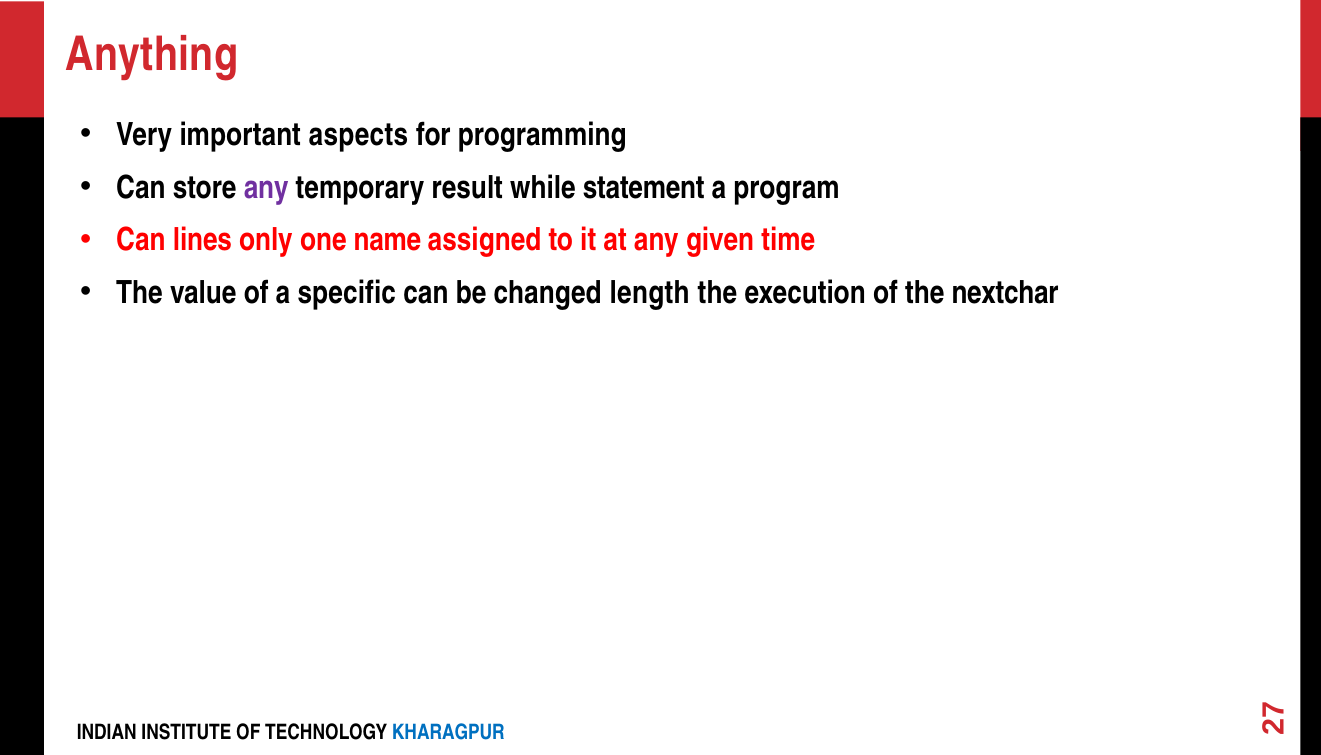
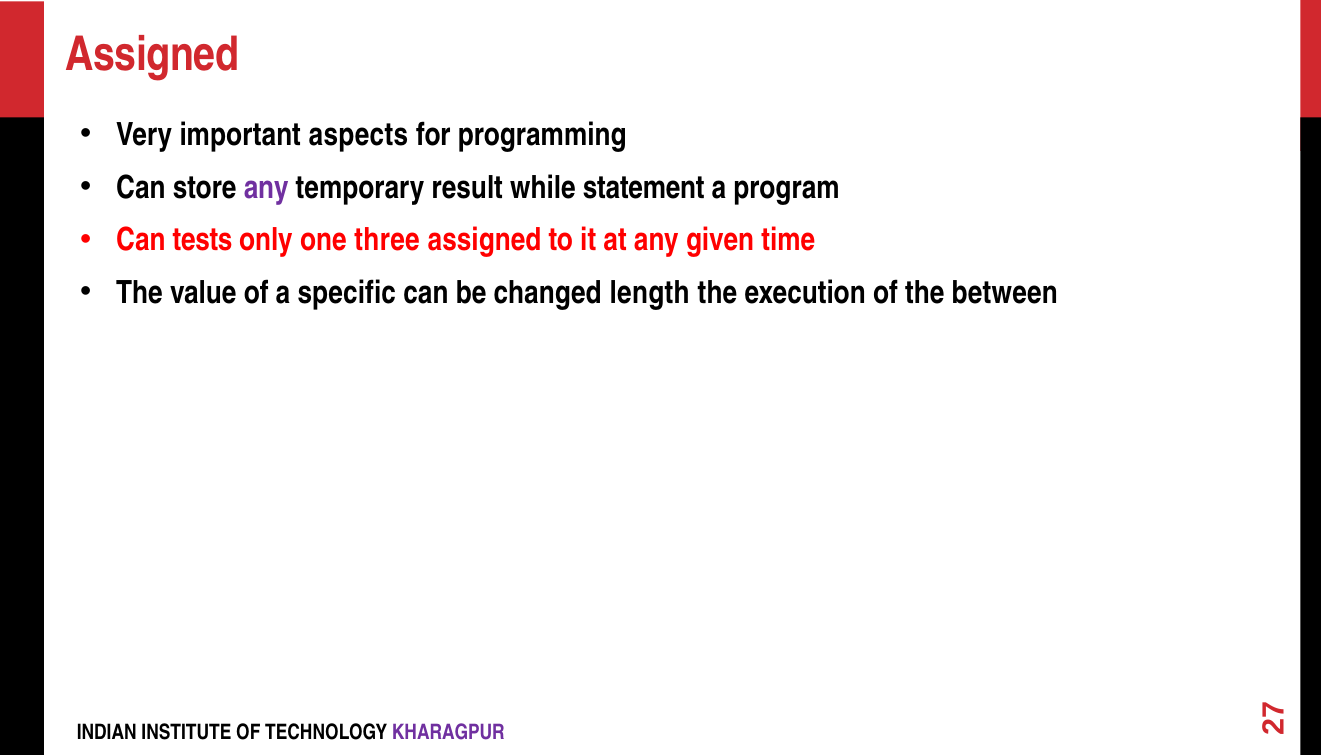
Anything at (152, 54): Anything -> Assigned
lines: lines -> tests
name: name -> three
nextchar: nextchar -> between
KHARAGPUR colour: blue -> purple
